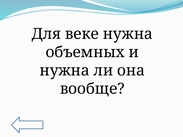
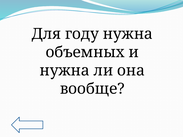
веке: веке -> году
